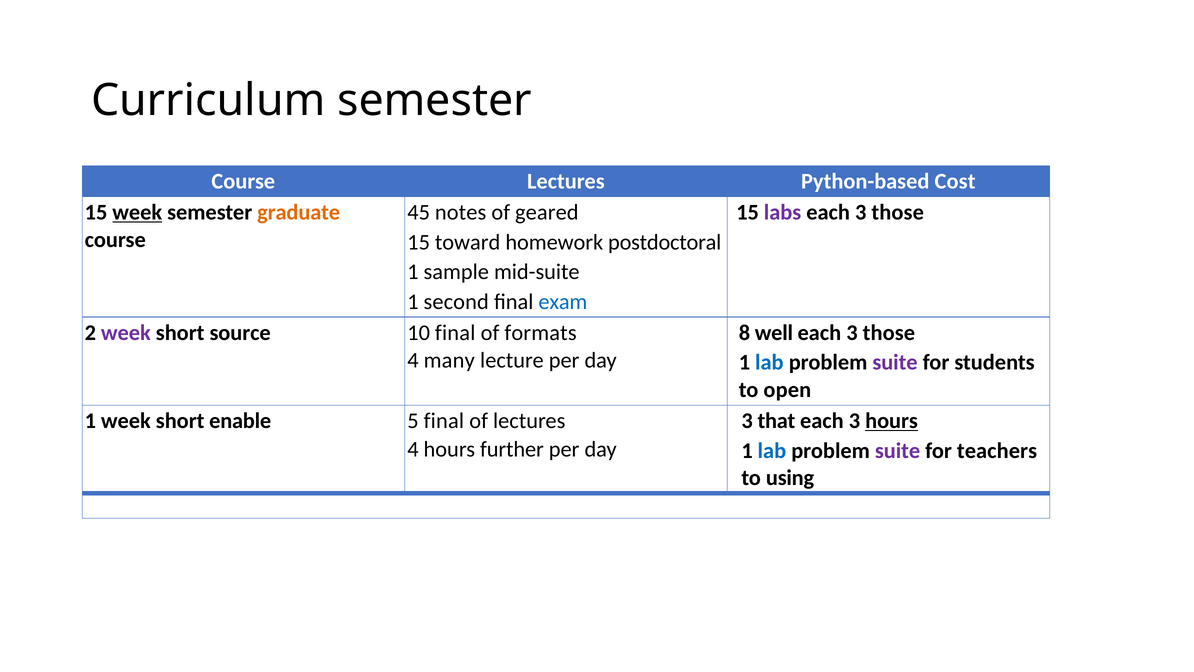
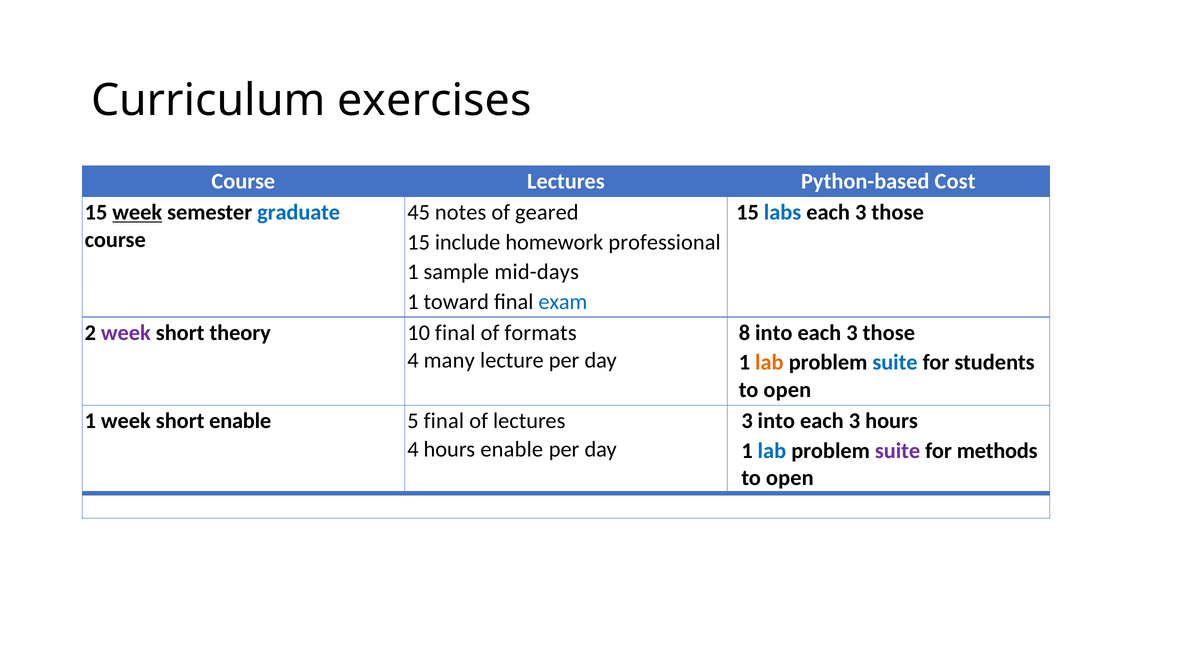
Curriculum semester: semester -> exercises
graduate colour: orange -> blue
labs colour: purple -> blue
toward: toward -> include
postdoctoral: postdoctoral -> professional
mid-suite: mid-suite -> mid-days
second: second -> toward
source: source -> theory
8 well: well -> into
lab at (769, 362) colour: blue -> orange
suite at (895, 362) colour: purple -> blue
3 that: that -> into
hours at (892, 421) underline: present -> none
hours further: further -> enable
teachers: teachers -> methods
using at (790, 478): using -> open
